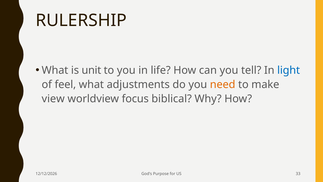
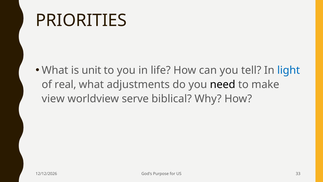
RULERSHIP: RULERSHIP -> PRIORITIES
feel: feel -> real
need colour: orange -> black
focus: focus -> serve
